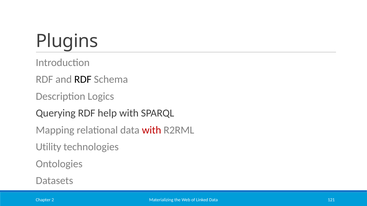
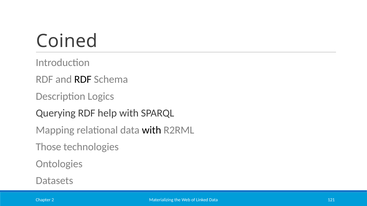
Plugins: Plugins -> Coined
with at (152, 130) colour: red -> black
Utility: Utility -> Those
